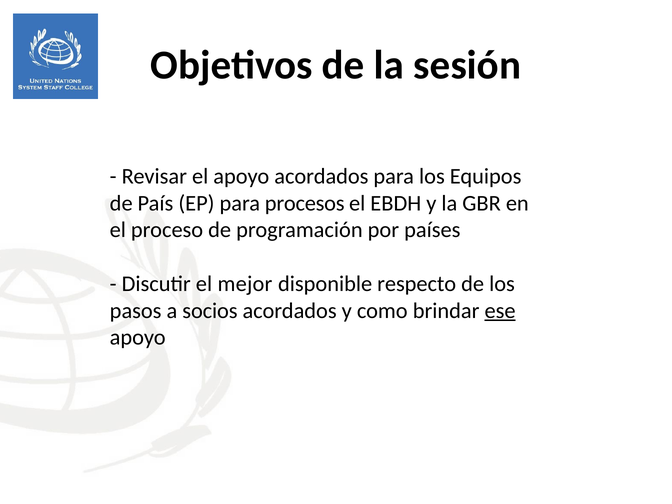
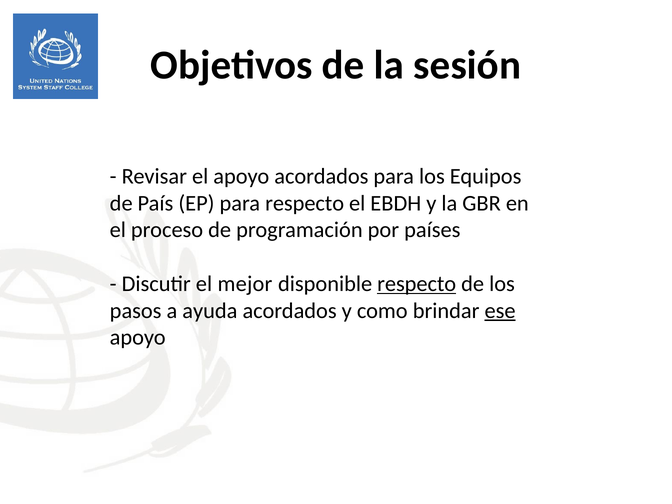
para procesos: procesos -> respecto
respecto at (417, 284) underline: none -> present
socios: socios -> ayuda
